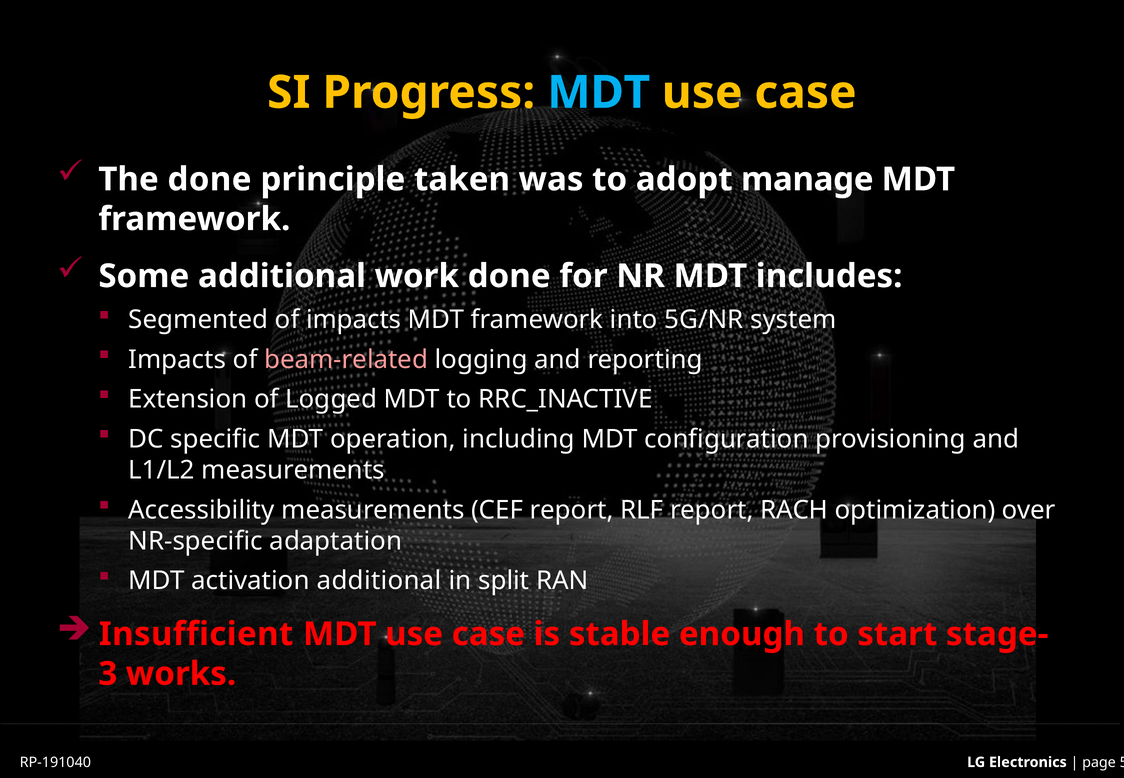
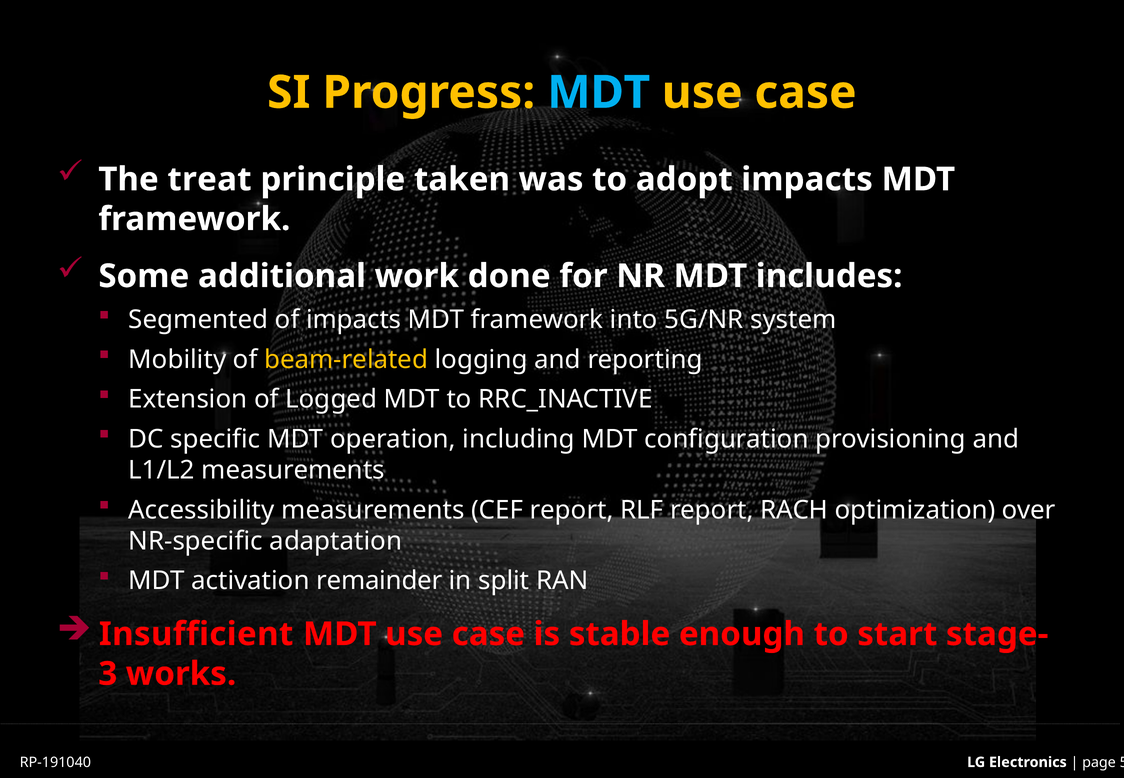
The done: done -> treat
adopt manage: manage -> impacts
Impacts at (177, 360): Impacts -> Mobility
beam-related colour: pink -> yellow
activation additional: additional -> remainder
